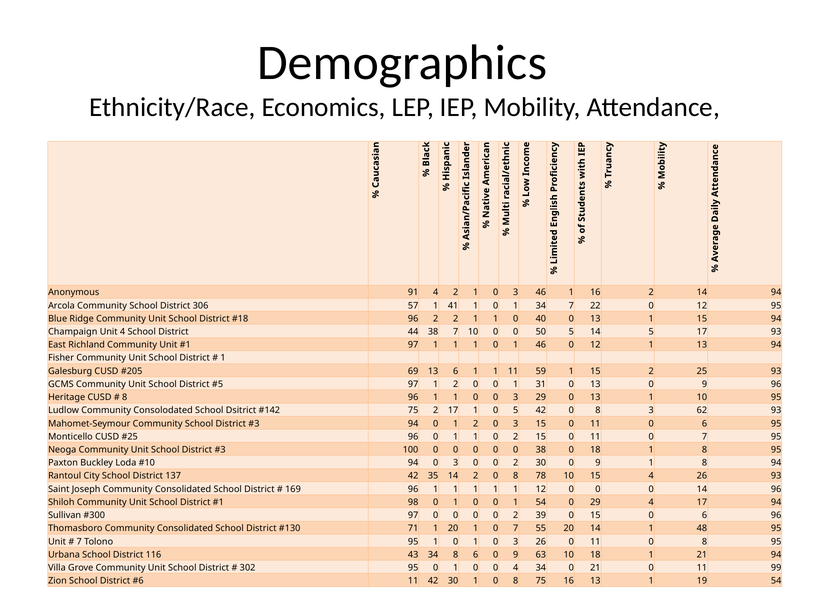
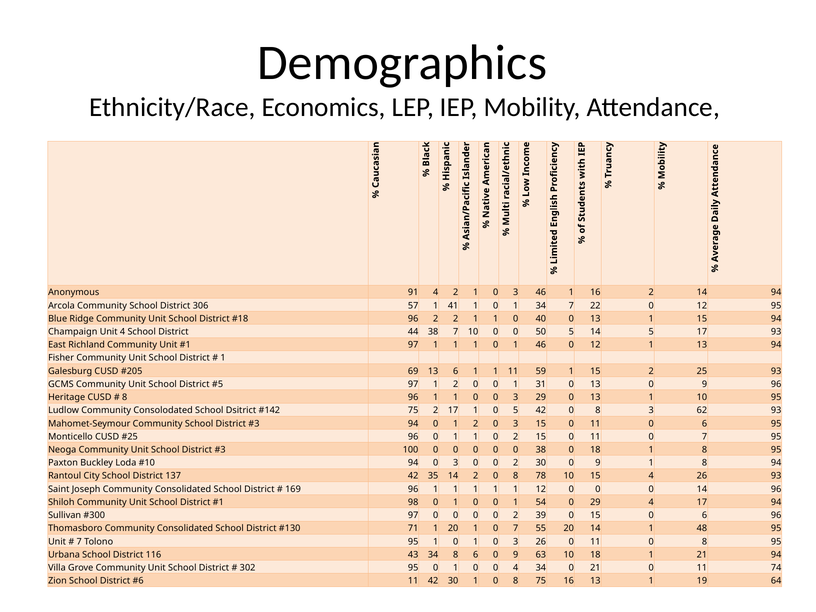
99: 99 -> 74
19 54: 54 -> 64
